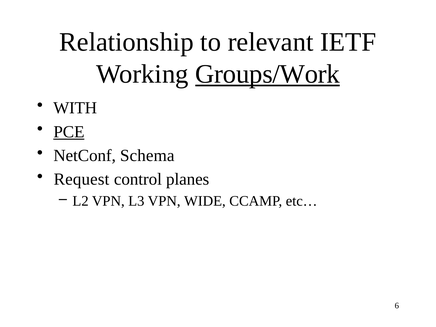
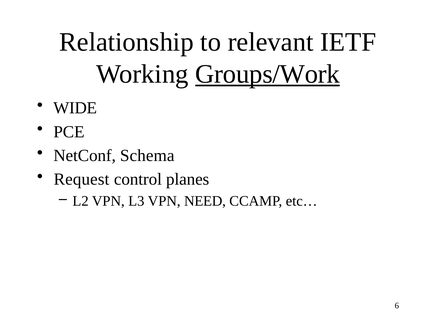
WITH: WITH -> WIDE
PCE underline: present -> none
WIDE: WIDE -> NEED
